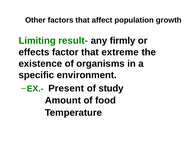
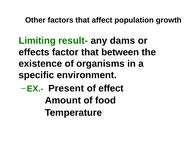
firmly: firmly -> dams
extreme: extreme -> between
study: study -> effect
